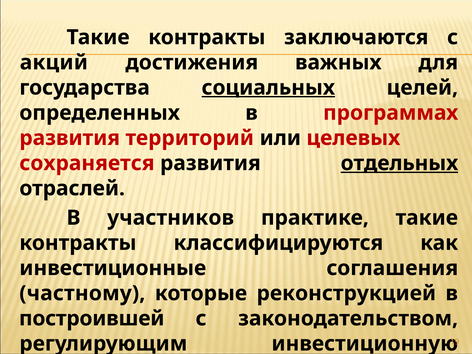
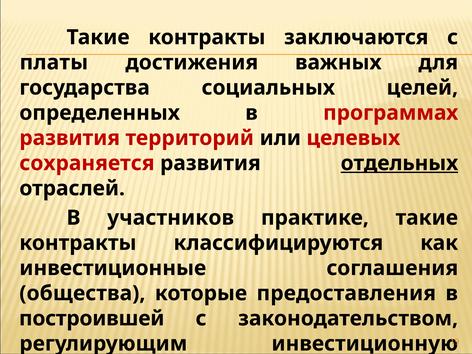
акций: акций -> платы
социальных underline: present -> none
частному: частному -> общества
реконструкцией: реконструкцией -> предоставления
